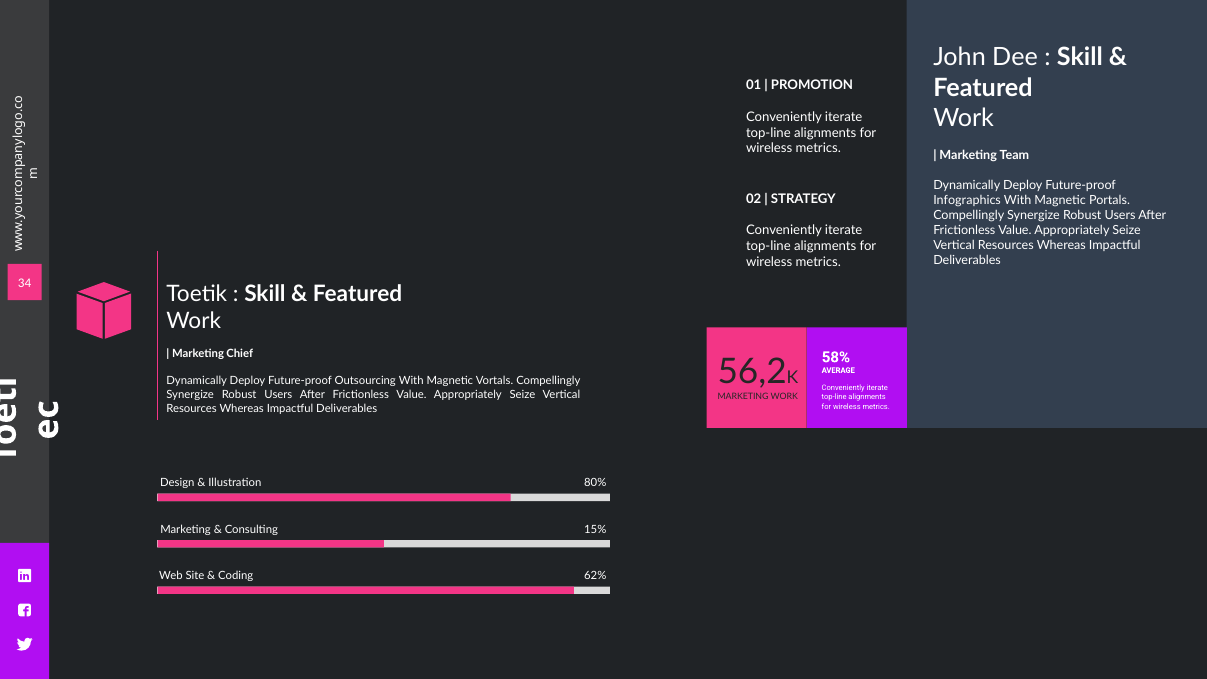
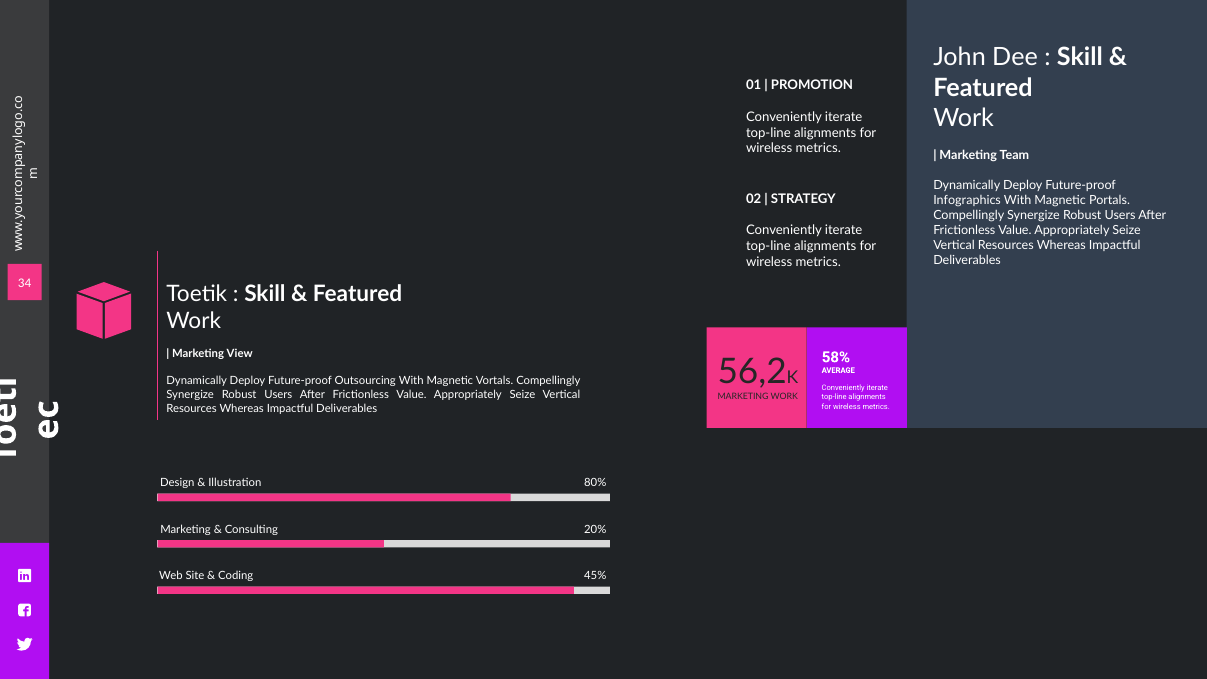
Chief: Chief -> View
15%: 15% -> 20%
62%: 62% -> 45%
